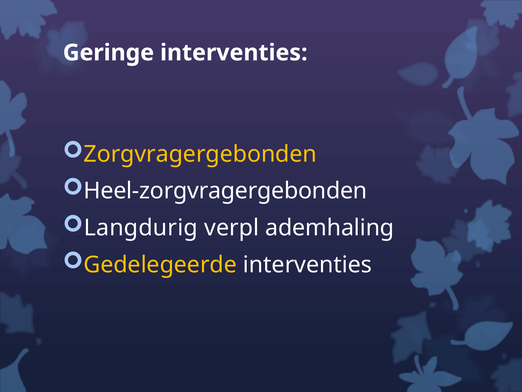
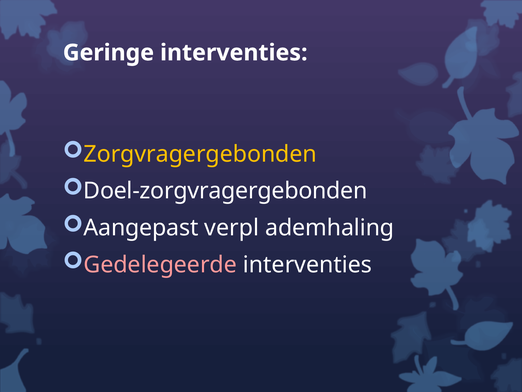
Heel-zorgvragergebonden: Heel-zorgvragergebonden -> Doel-zorgvragergebonden
Langdurig: Langdurig -> Aangepast
Gedelegeerde colour: yellow -> pink
